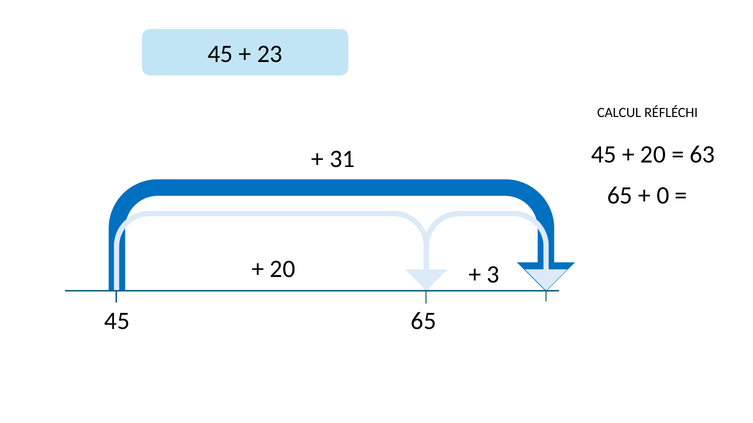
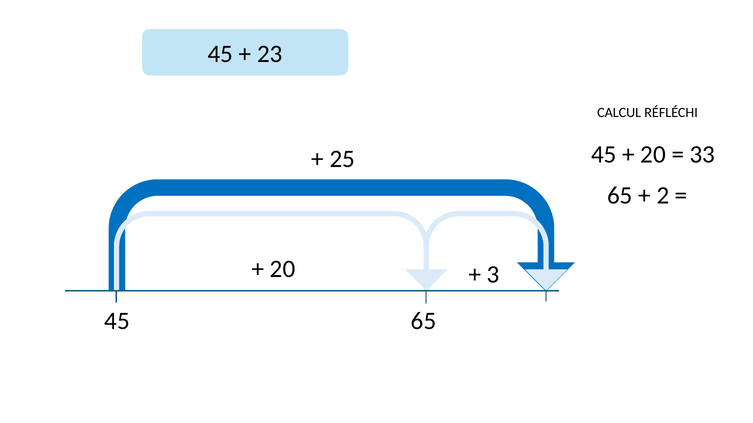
63: 63 -> 33
31: 31 -> 25
0: 0 -> 2
